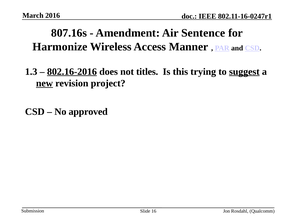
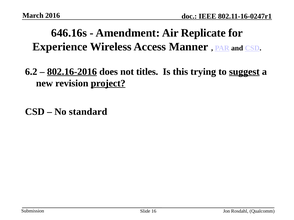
807.16s: 807.16s -> 646.16s
Sentence: Sentence -> Replicate
Harmonize: Harmonize -> Experience
1.3: 1.3 -> 6.2
new underline: present -> none
project underline: none -> present
approved: approved -> standard
